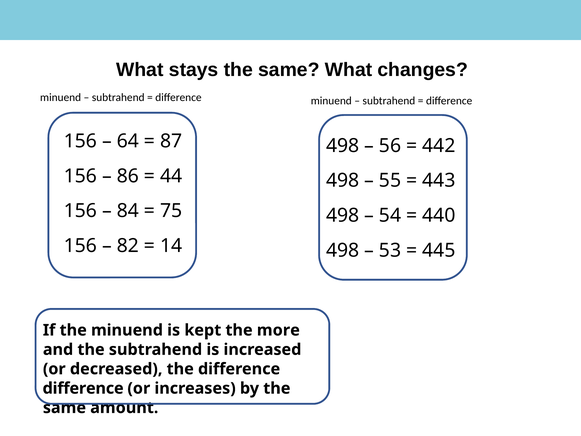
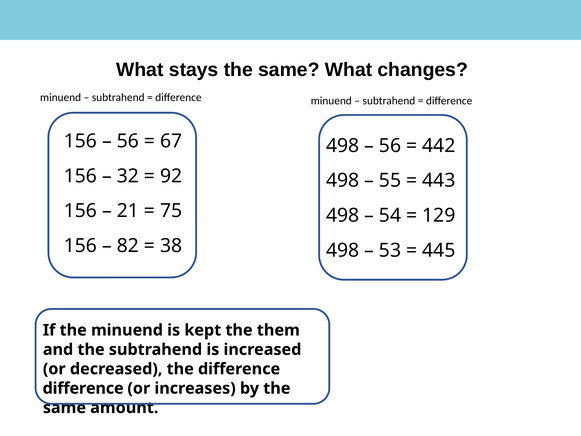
64 at (128, 141): 64 -> 56
87: 87 -> 67
86: 86 -> 32
44: 44 -> 92
84: 84 -> 21
440: 440 -> 129
14: 14 -> 38
more: more -> them
